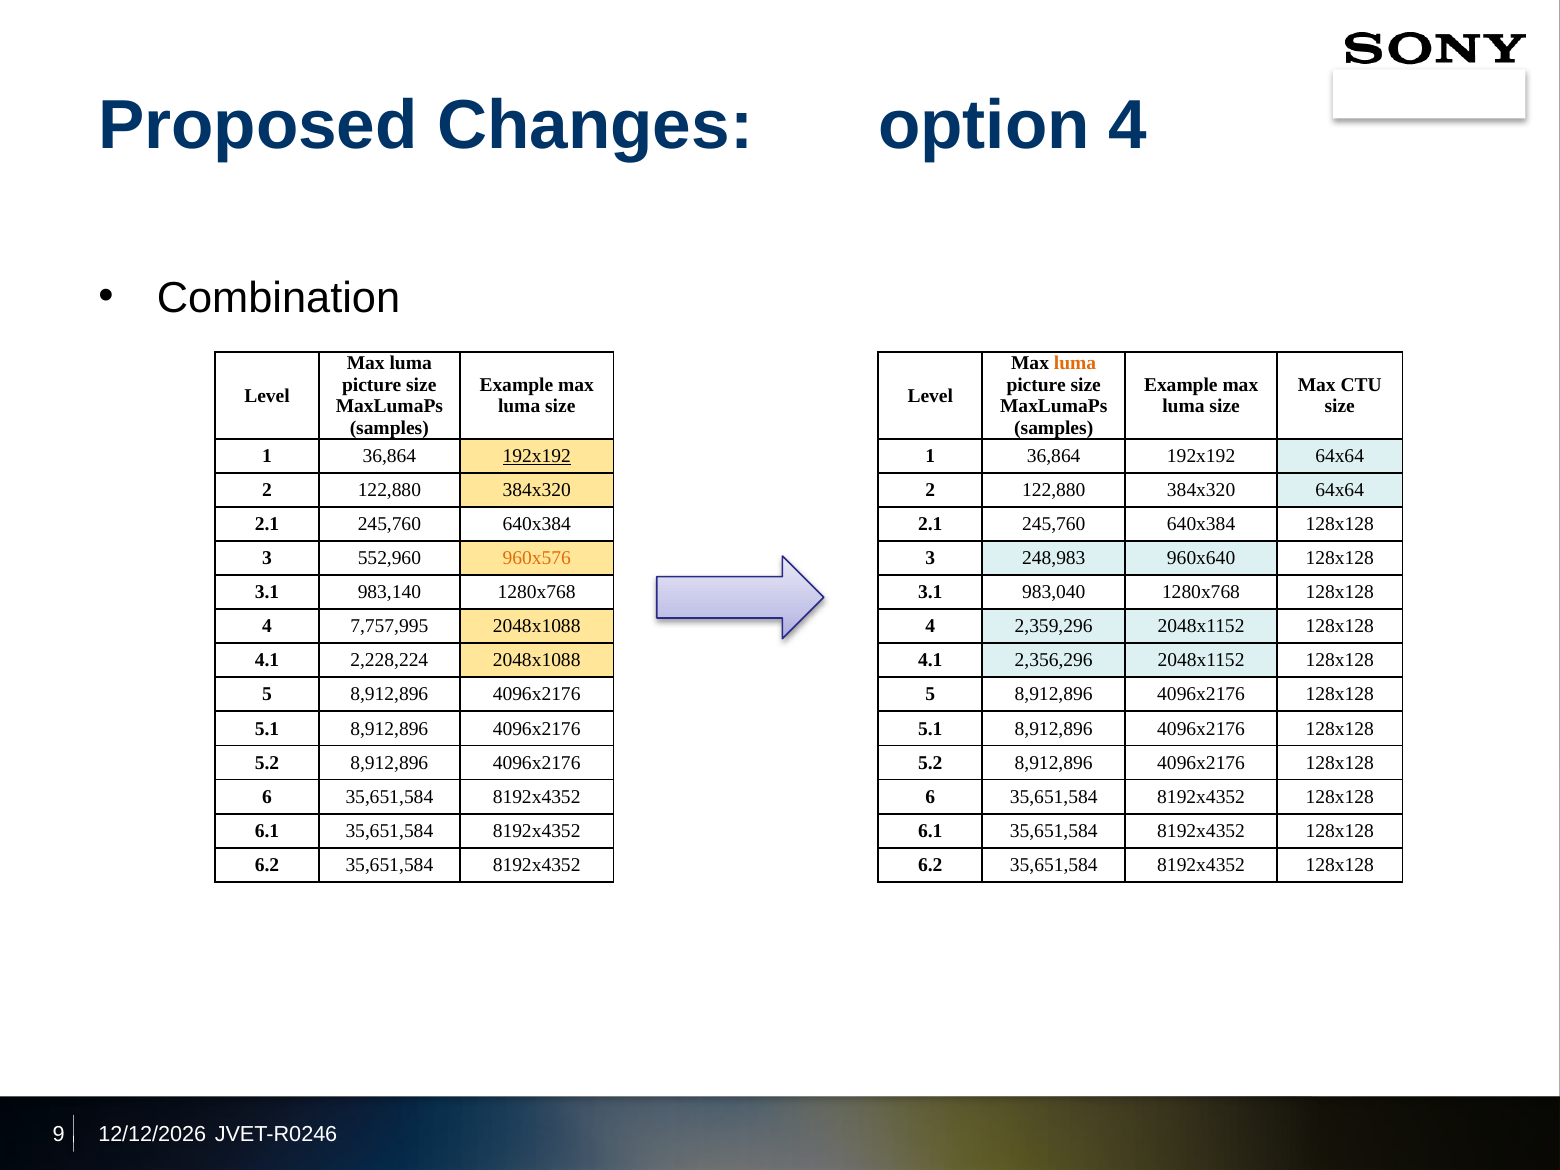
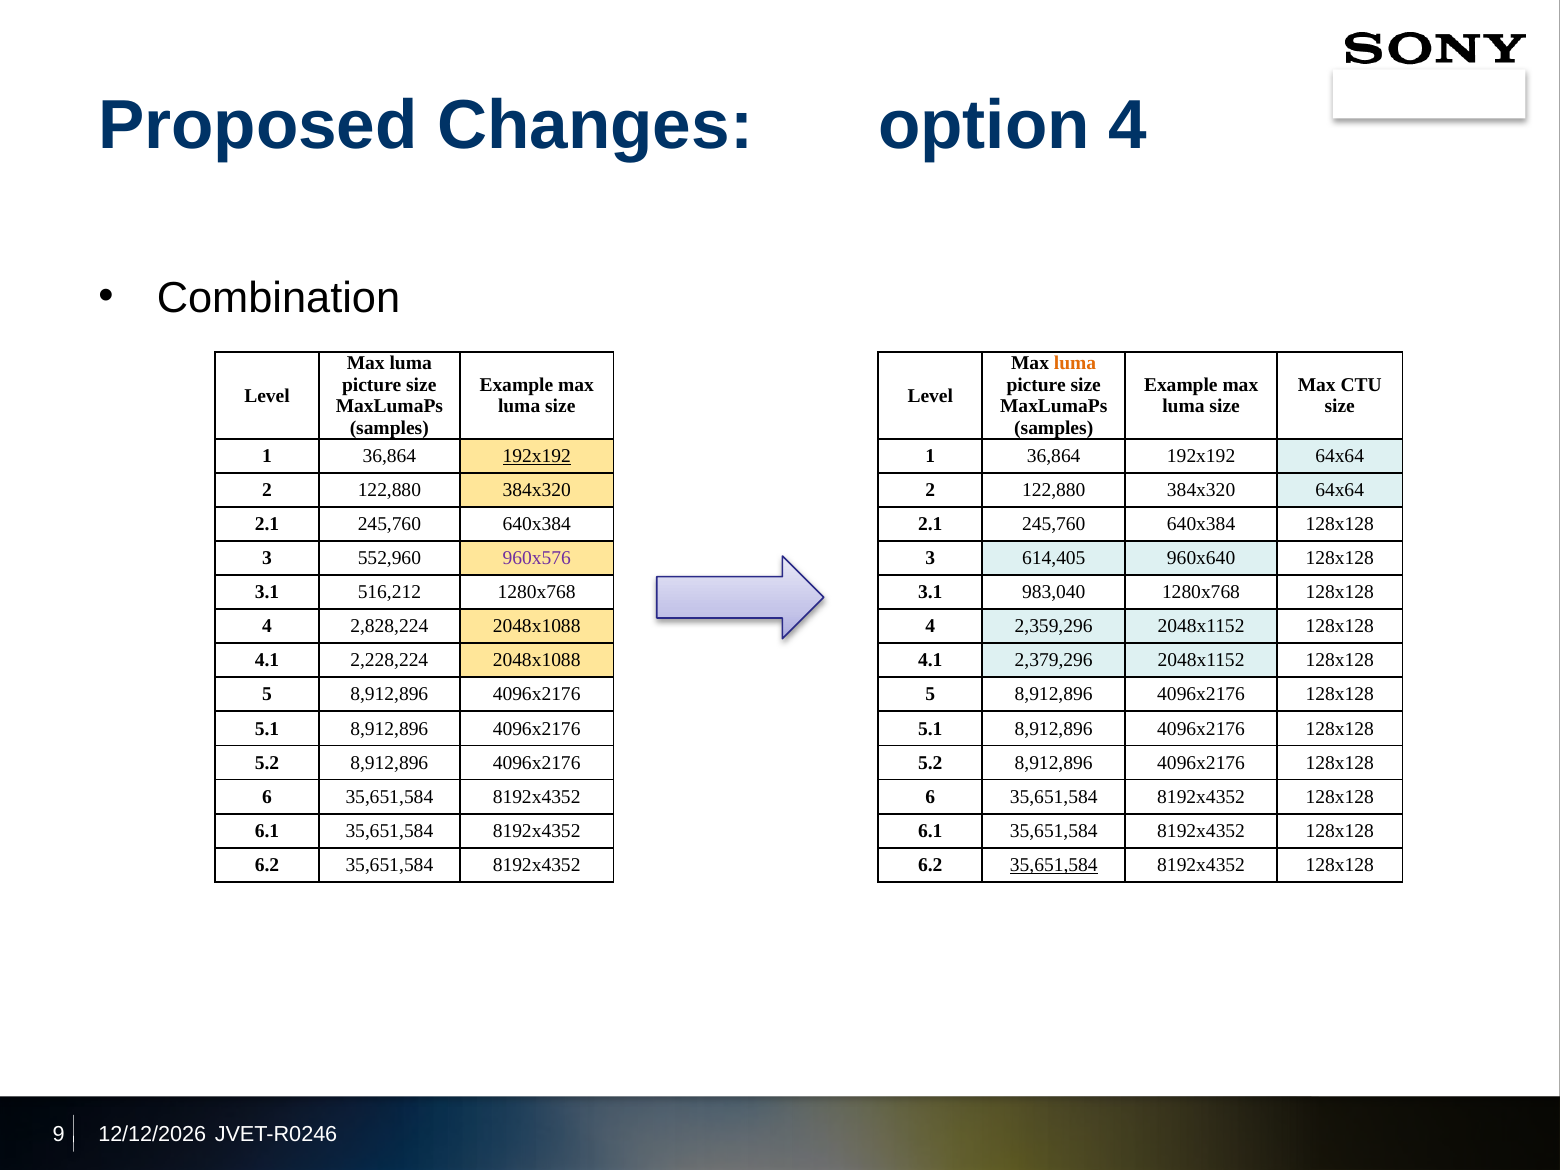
960x576 colour: orange -> purple
248,983: 248,983 -> 614,405
983,140: 983,140 -> 516,212
7,757,995: 7,757,995 -> 2,828,224
2,356,296: 2,356,296 -> 2,379,296
35,651,584 at (1054, 865) underline: none -> present
